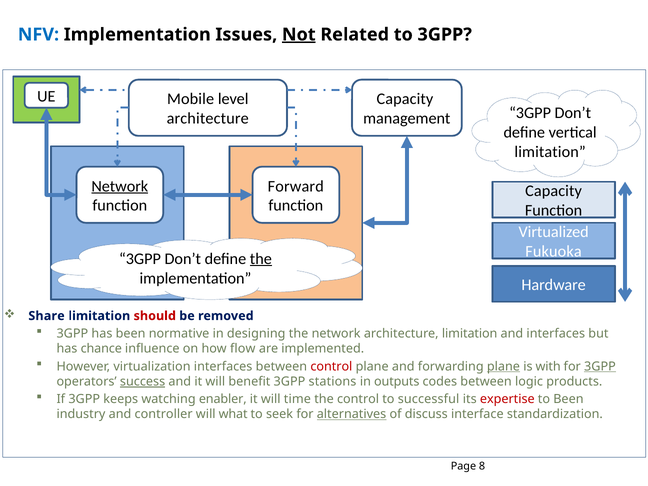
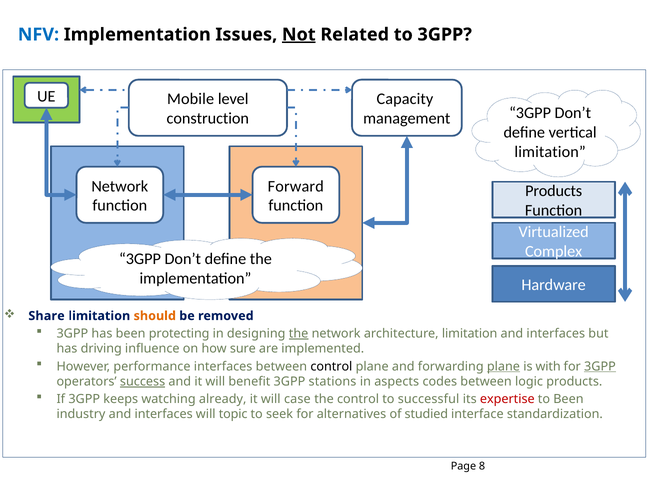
architecture at (208, 119): architecture -> construction
Network at (120, 186) underline: present -> none
Capacity at (554, 191): Capacity -> Products
Fukuoka: Fukuoka -> Complex
the at (261, 259) underline: present -> none
should colour: red -> orange
normative: normative -> protecting
the at (299, 334) underline: none -> present
chance: chance -> driving
flow: flow -> sure
virtualization: virtualization -> performance
control at (331, 366) colour: red -> black
outputs: outputs -> aspects
enabler: enabler -> already
time: time -> case
industry and controller: controller -> interfaces
what: what -> topic
alternatives underline: present -> none
discuss: discuss -> studied
